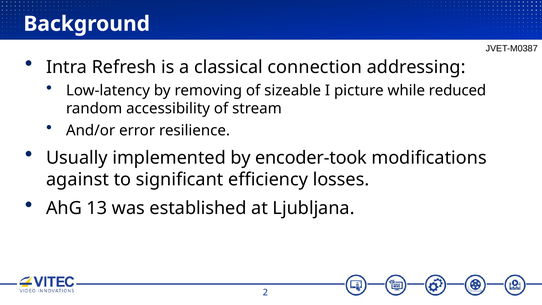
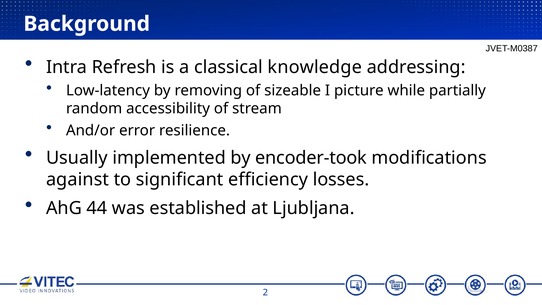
connection: connection -> knowledge
reduced: reduced -> partially
13: 13 -> 44
